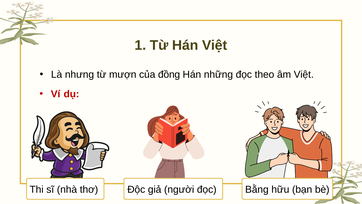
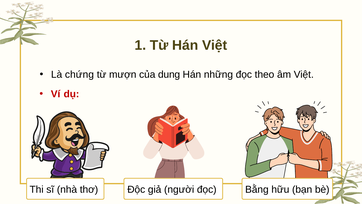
nhưng: nhưng -> chứng
đồng: đồng -> dung
